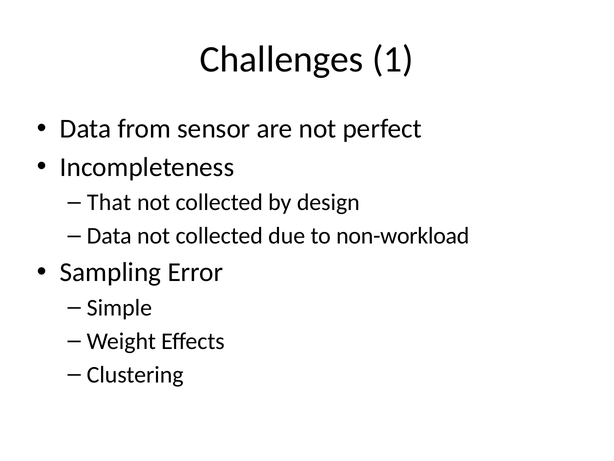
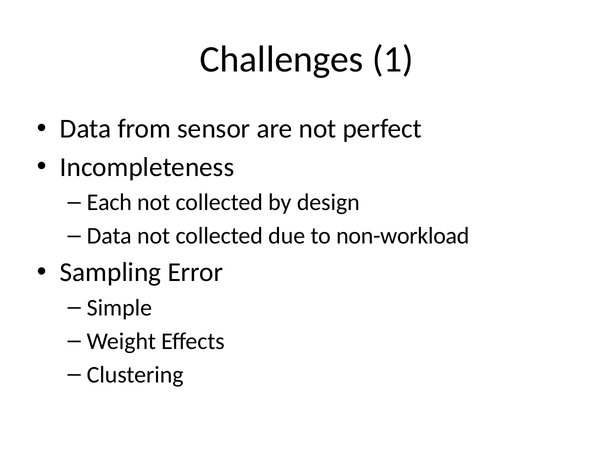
That: That -> Each
